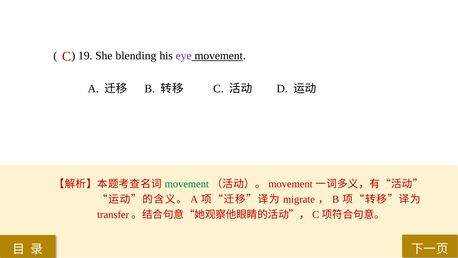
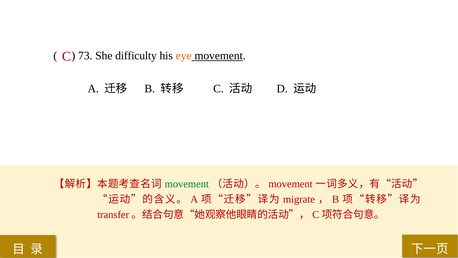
19: 19 -> 73
blending: blending -> difficulty
eye colour: purple -> orange
